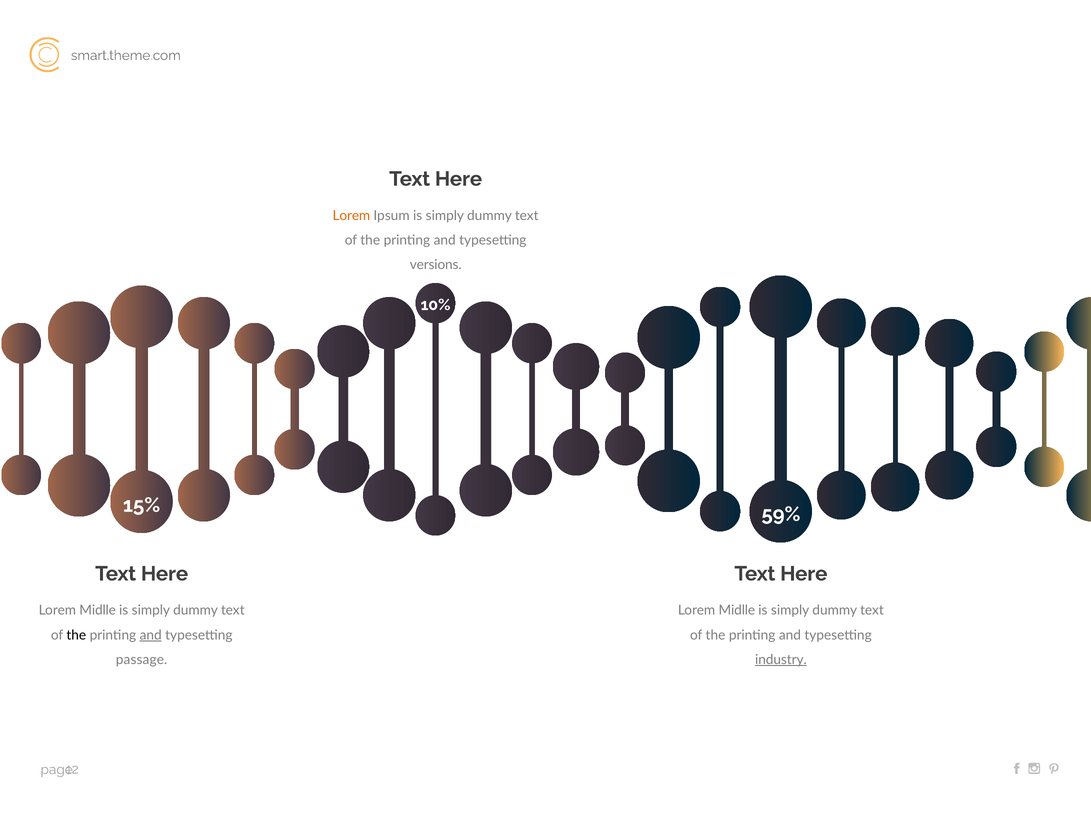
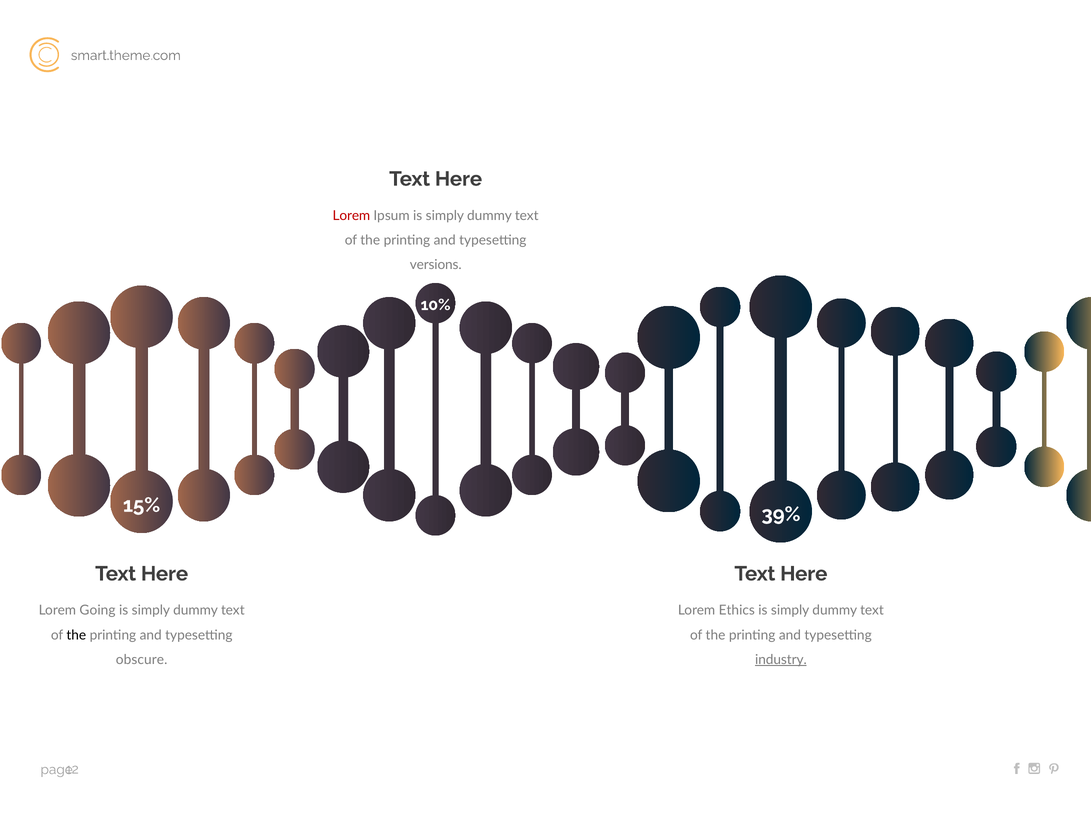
Lorem at (351, 216) colour: orange -> red
59%: 59% -> 39%
Midlle at (98, 611): Midlle -> Going
Midlle at (737, 611): Midlle -> Ethics
and at (151, 635) underline: present -> none
passage: passage -> obscure
